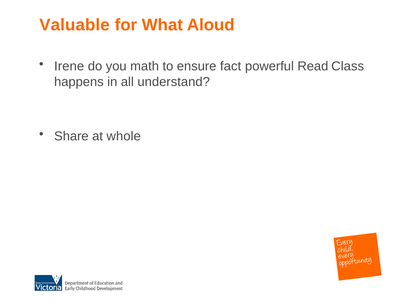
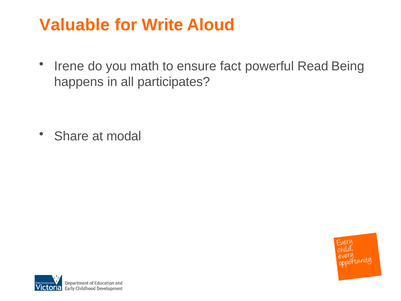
What: What -> Write
Class: Class -> Being
understand: understand -> participates
whole: whole -> modal
